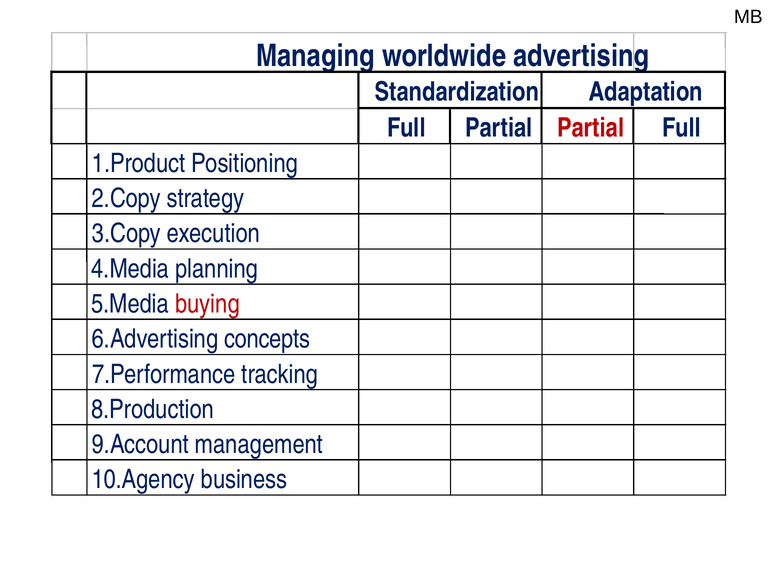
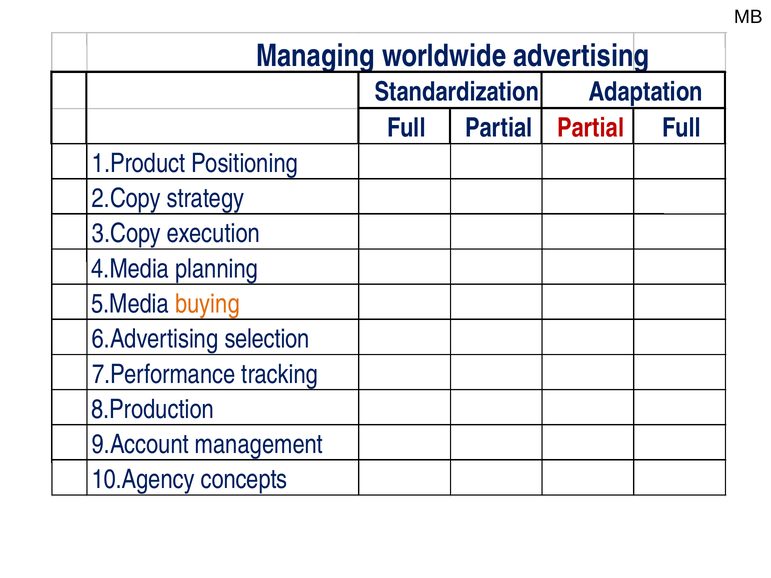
buying colour: red -> orange
concepts: concepts -> selection
business: business -> concepts
